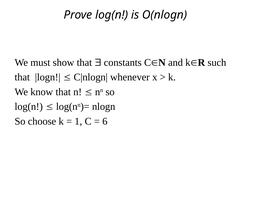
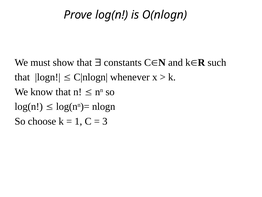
6: 6 -> 3
